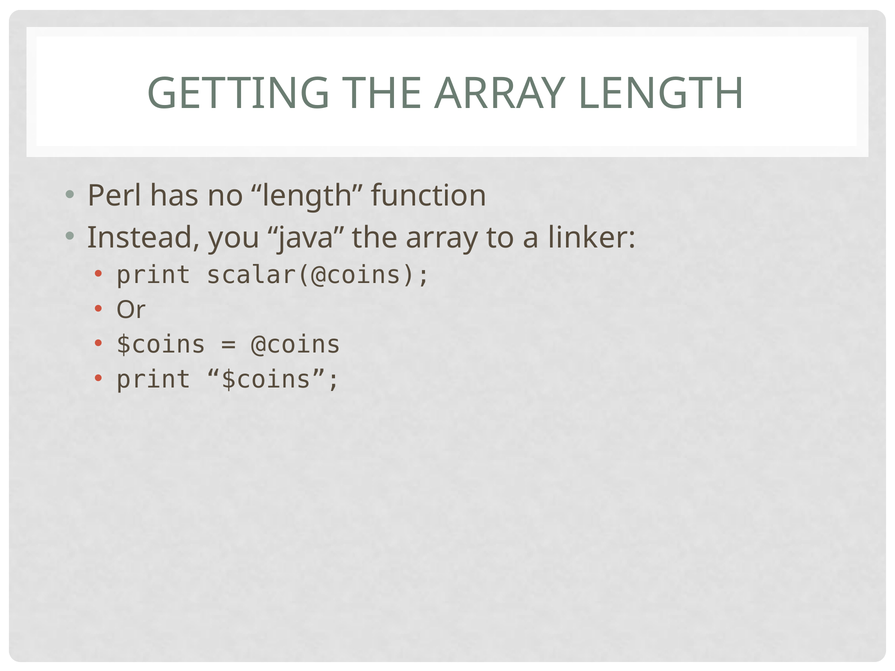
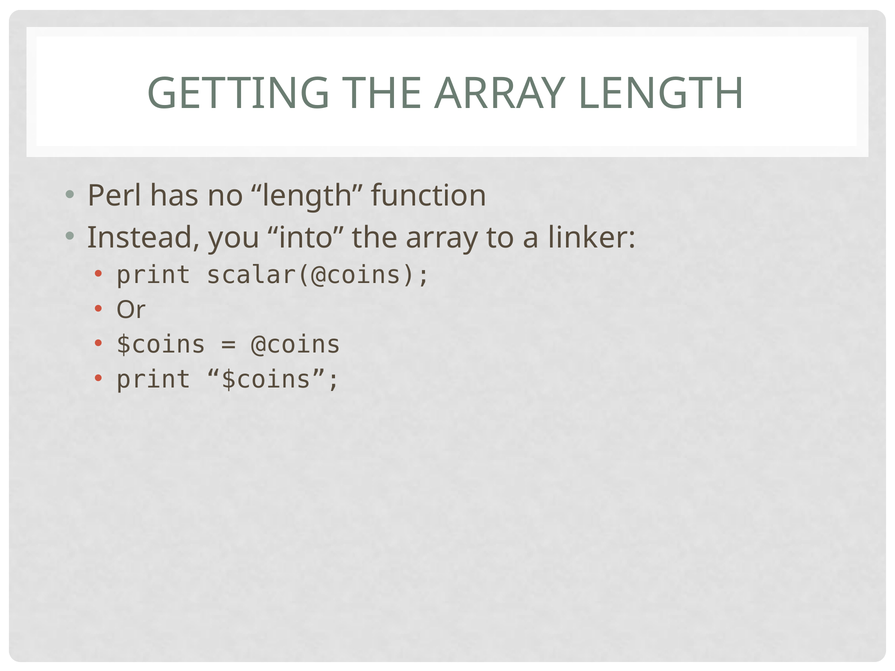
java: java -> into
